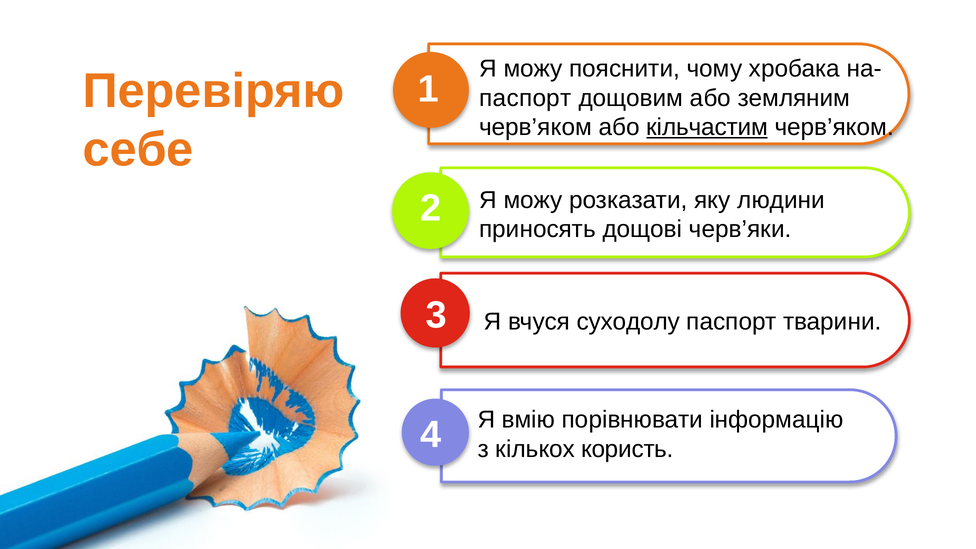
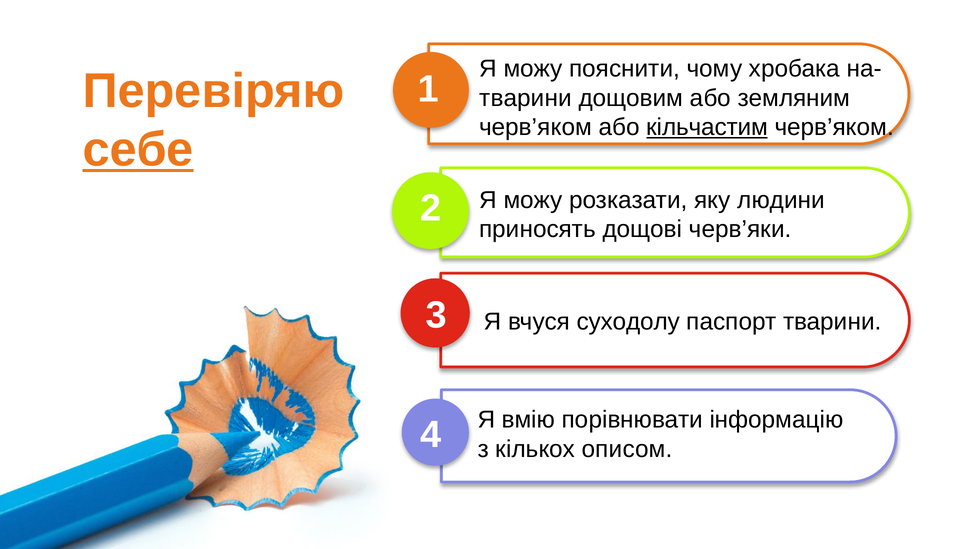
паспорт at (525, 98): паспорт -> тварини
себе underline: none -> present
користь: користь -> описом
